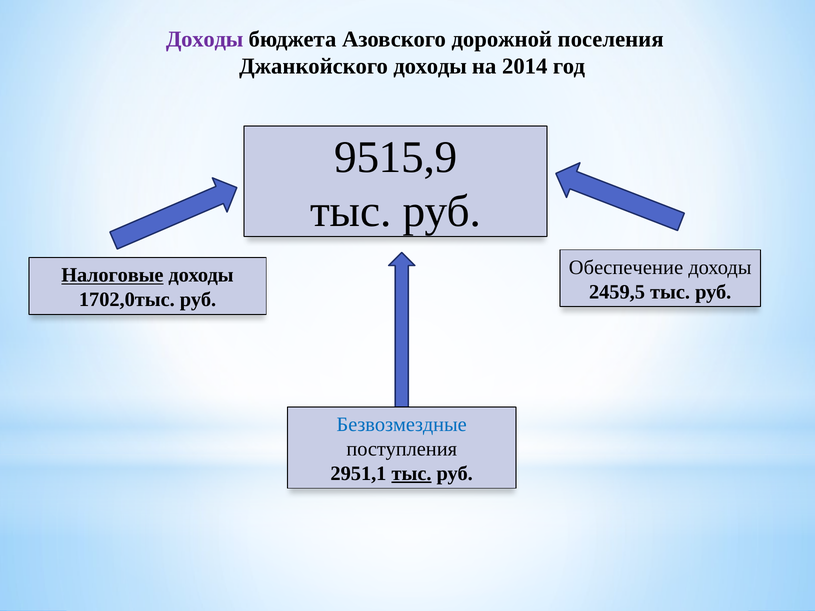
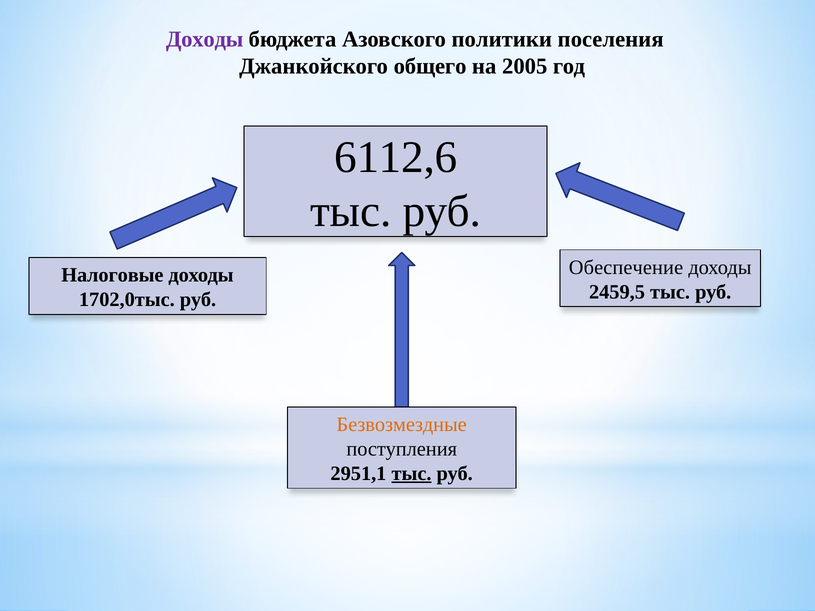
дорожной: дорожной -> политики
Джанкойского доходы: доходы -> общего
2014: 2014 -> 2005
9515,9: 9515,9 -> 6112,6
Налоговые underline: present -> none
Безвозмездные colour: blue -> orange
